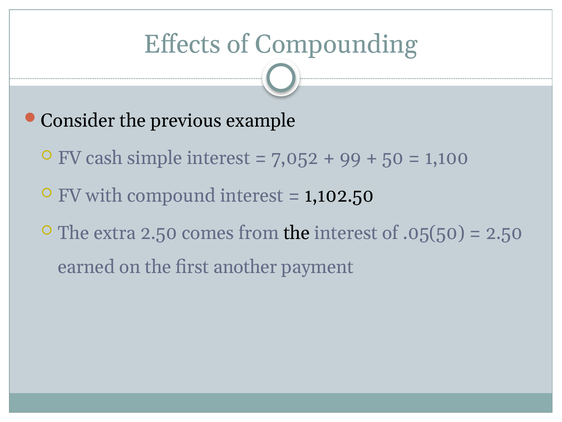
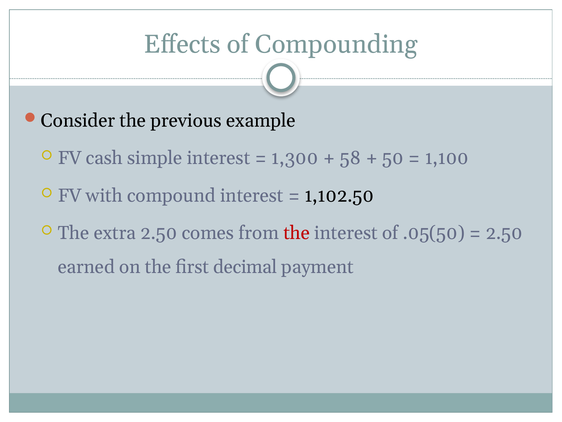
7,052: 7,052 -> 1,300
99: 99 -> 58
the at (297, 233) colour: black -> red
another: another -> decimal
